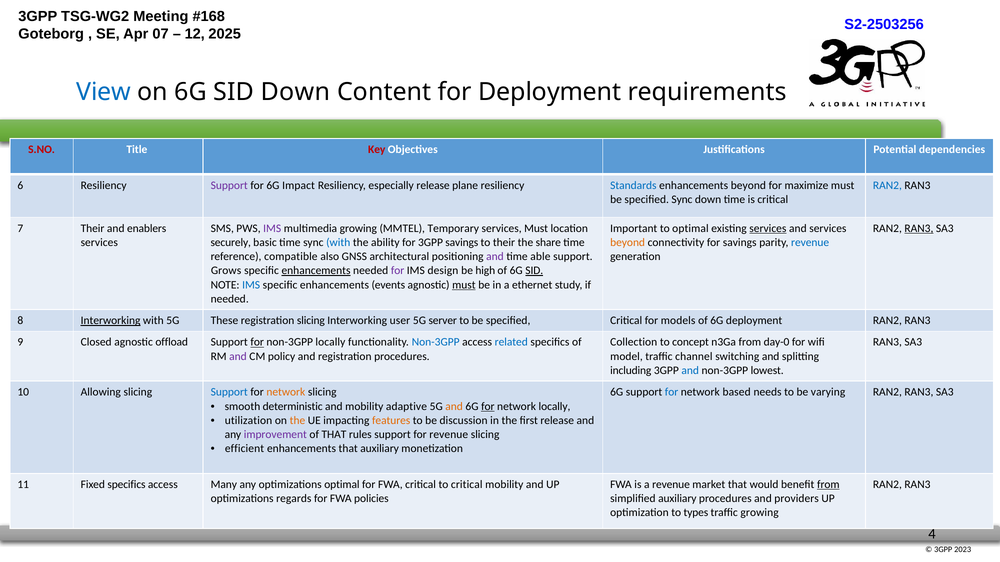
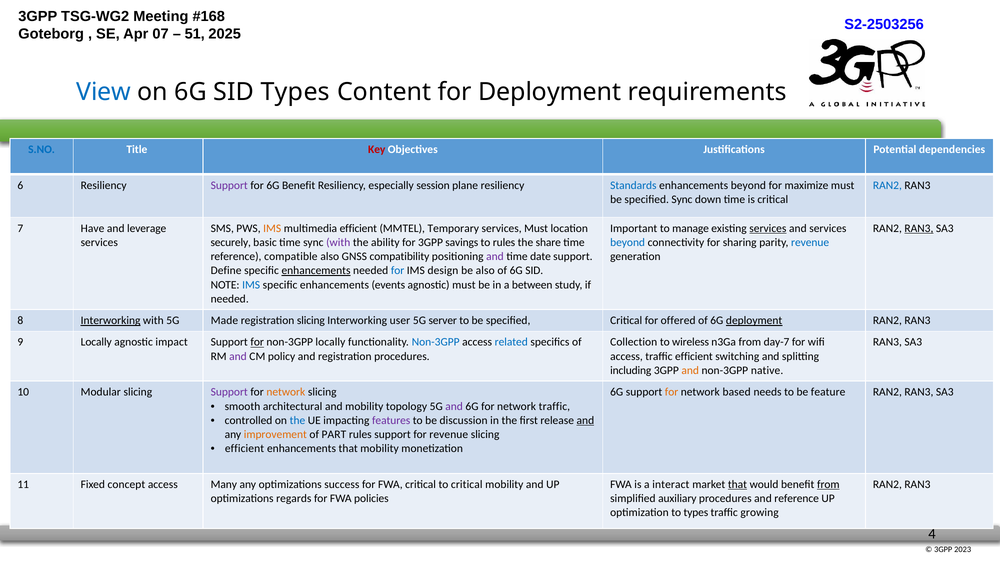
12: 12 -> 51
SID Down: Down -> Types
S.NO colour: red -> blue
6G Impact: Impact -> Benefit
especially release: release -> session
7 Their: Their -> Have
enablers: enablers -> leverage
IMS at (272, 228) colour: purple -> orange
multimedia growing: growing -> efficient
to optimal: optimal -> manage
with at (338, 243) colour: blue -> purple
to their: their -> rules
beyond at (628, 243) colour: orange -> blue
for savings: savings -> sharing
architectural: architectural -> compatibility
able: able -> date
Grows: Grows -> Define
for at (398, 271) colour: purple -> blue
be high: high -> also
SID at (534, 271) underline: present -> none
must at (464, 285) underline: present -> none
ethernet: ethernet -> between
These: These -> Made
models: models -> offered
deployment at (754, 321) underline: none -> present
9 Closed: Closed -> Locally
offload: offload -> impact
concept: concept -> wireless
day-0: day-0 -> day-7
model at (626, 357): model -> access
traffic channel: channel -> efficient
and at (690, 371) colour: blue -> orange
lowest: lowest -> native
Allowing: Allowing -> Modular
Support at (229, 392) colour: blue -> purple
for at (672, 392) colour: blue -> orange
varying: varying -> feature
deterministic: deterministic -> architectural
adaptive: adaptive -> topology
and at (454, 407) colour: orange -> purple
for at (488, 407) underline: present -> none
network locally: locally -> traffic
utilization: utilization -> controlled
the at (297, 421) colour: orange -> blue
features colour: orange -> purple
and at (585, 421) underline: none -> present
improvement colour: purple -> orange
of THAT: THAT -> PART
that auxiliary: auxiliary -> mobility
Fixed specifics: specifics -> concept
optimizations optimal: optimal -> success
a revenue: revenue -> interact
that at (737, 485) underline: none -> present
and providers: providers -> reference
